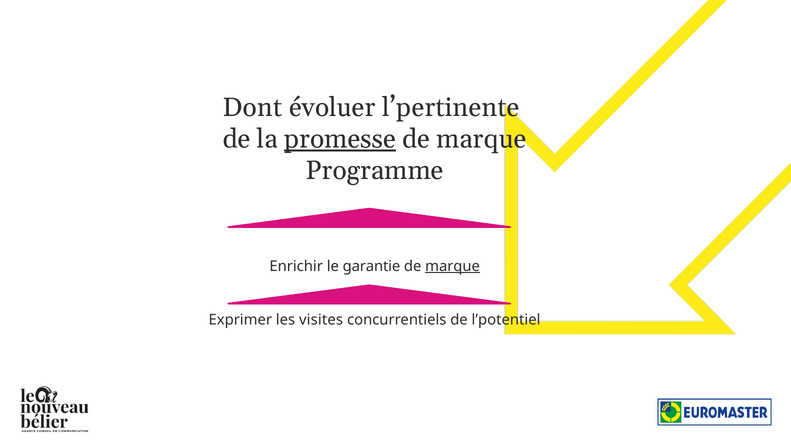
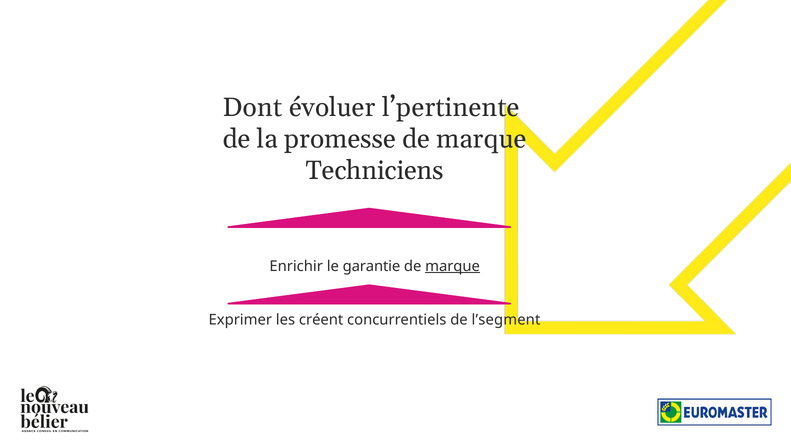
promesse underline: present -> none
Programme: Programme -> Techniciens
visites: visites -> créent
l’potentiel: l’potentiel -> l’segment
